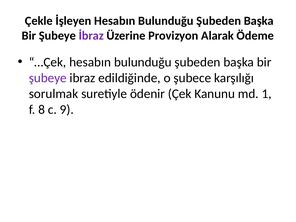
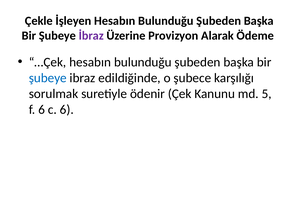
şubeye at (48, 78) colour: purple -> blue
1: 1 -> 5
f 8: 8 -> 6
c 9: 9 -> 6
